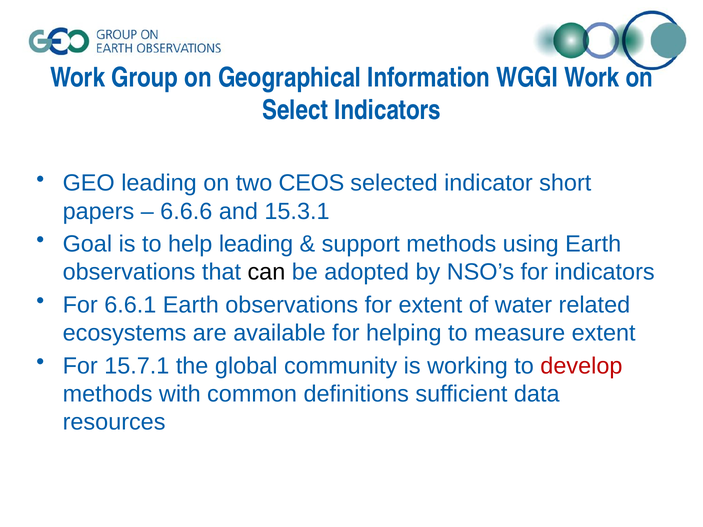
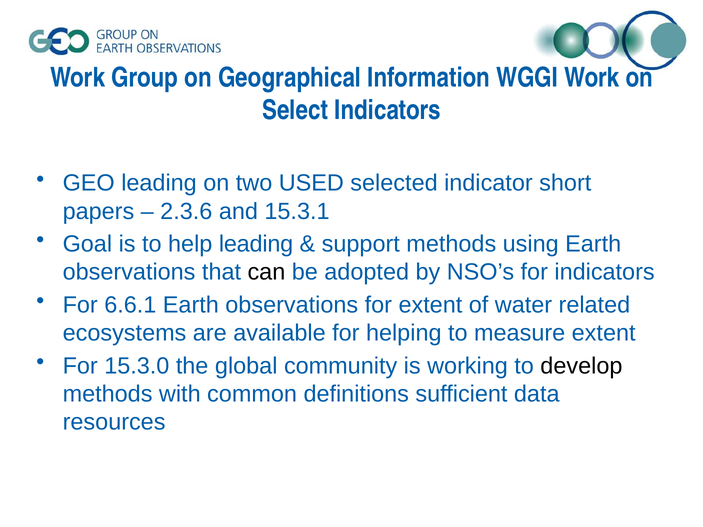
CEOS: CEOS -> USED
6.6.6: 6.6.6 -> 2.3.6
15.7.1: 15.7.1 -> 15.3.0
develop colour: red -> black
